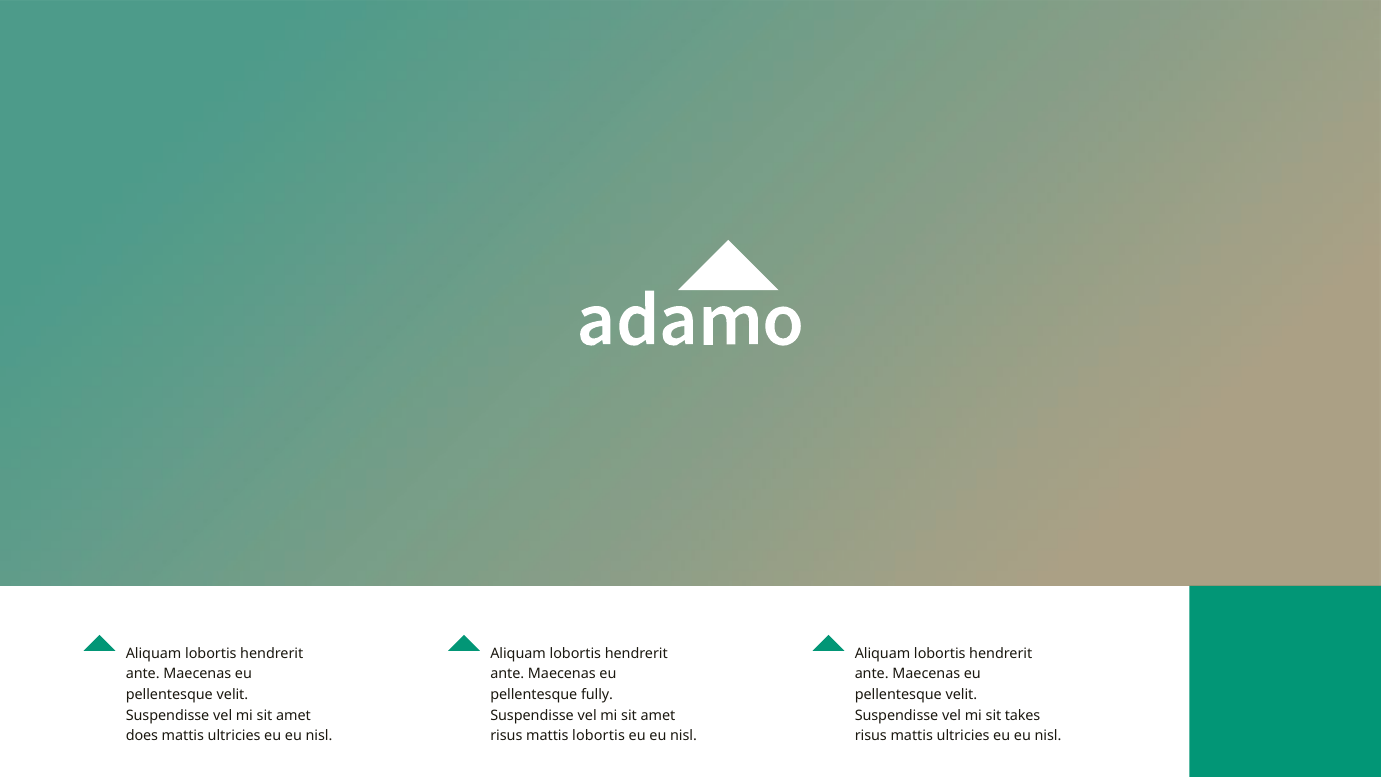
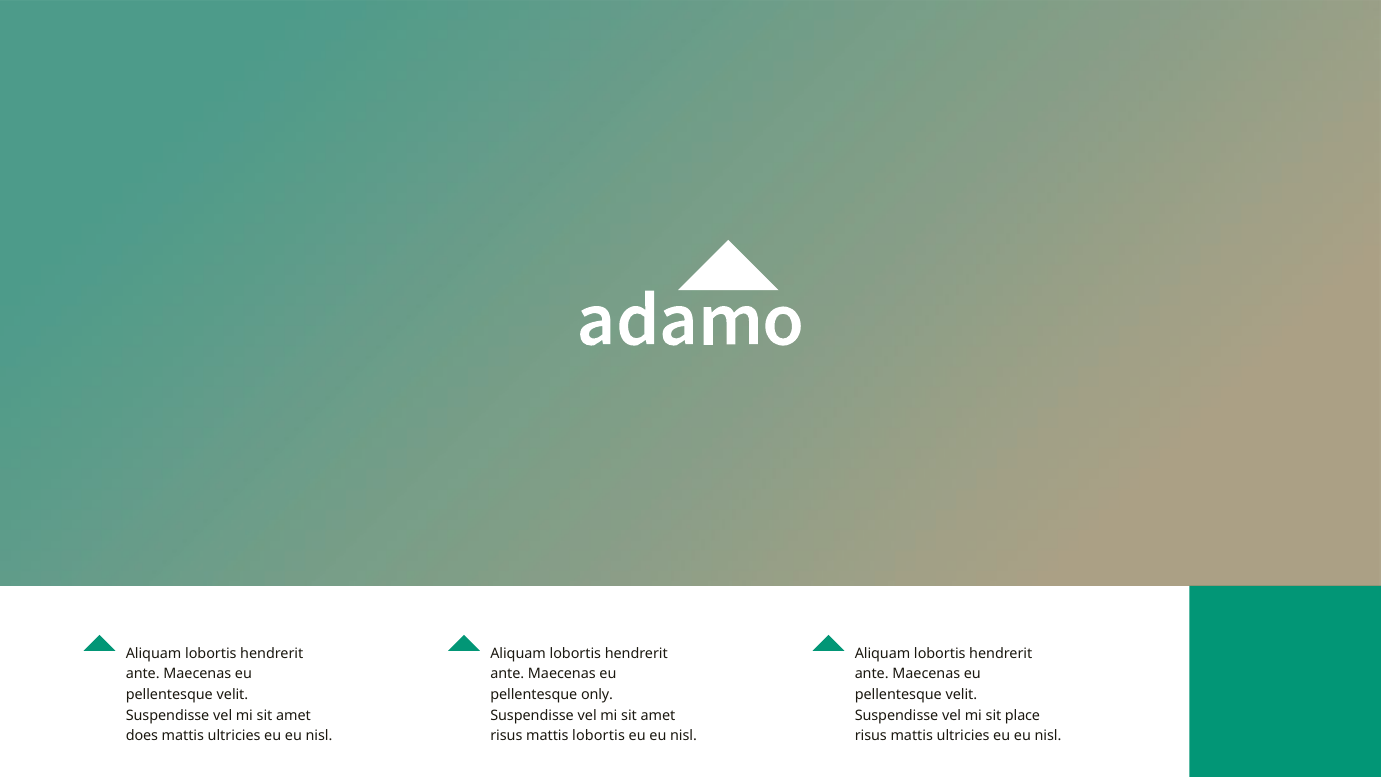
fully: fully -> only
takes: takes -> place
